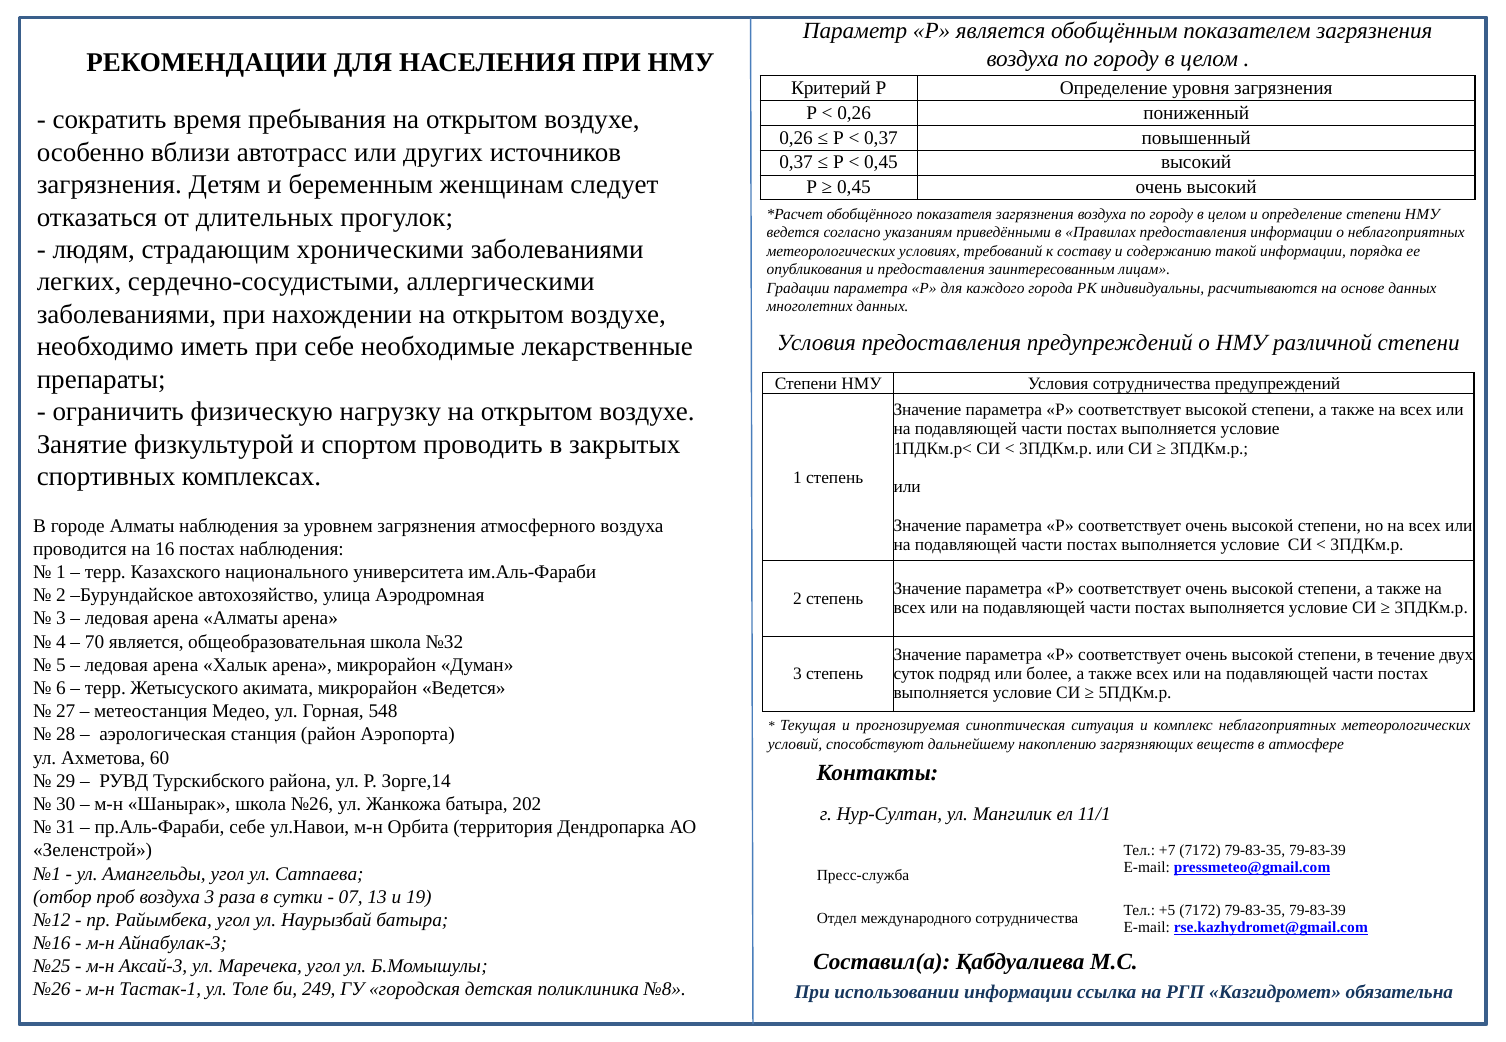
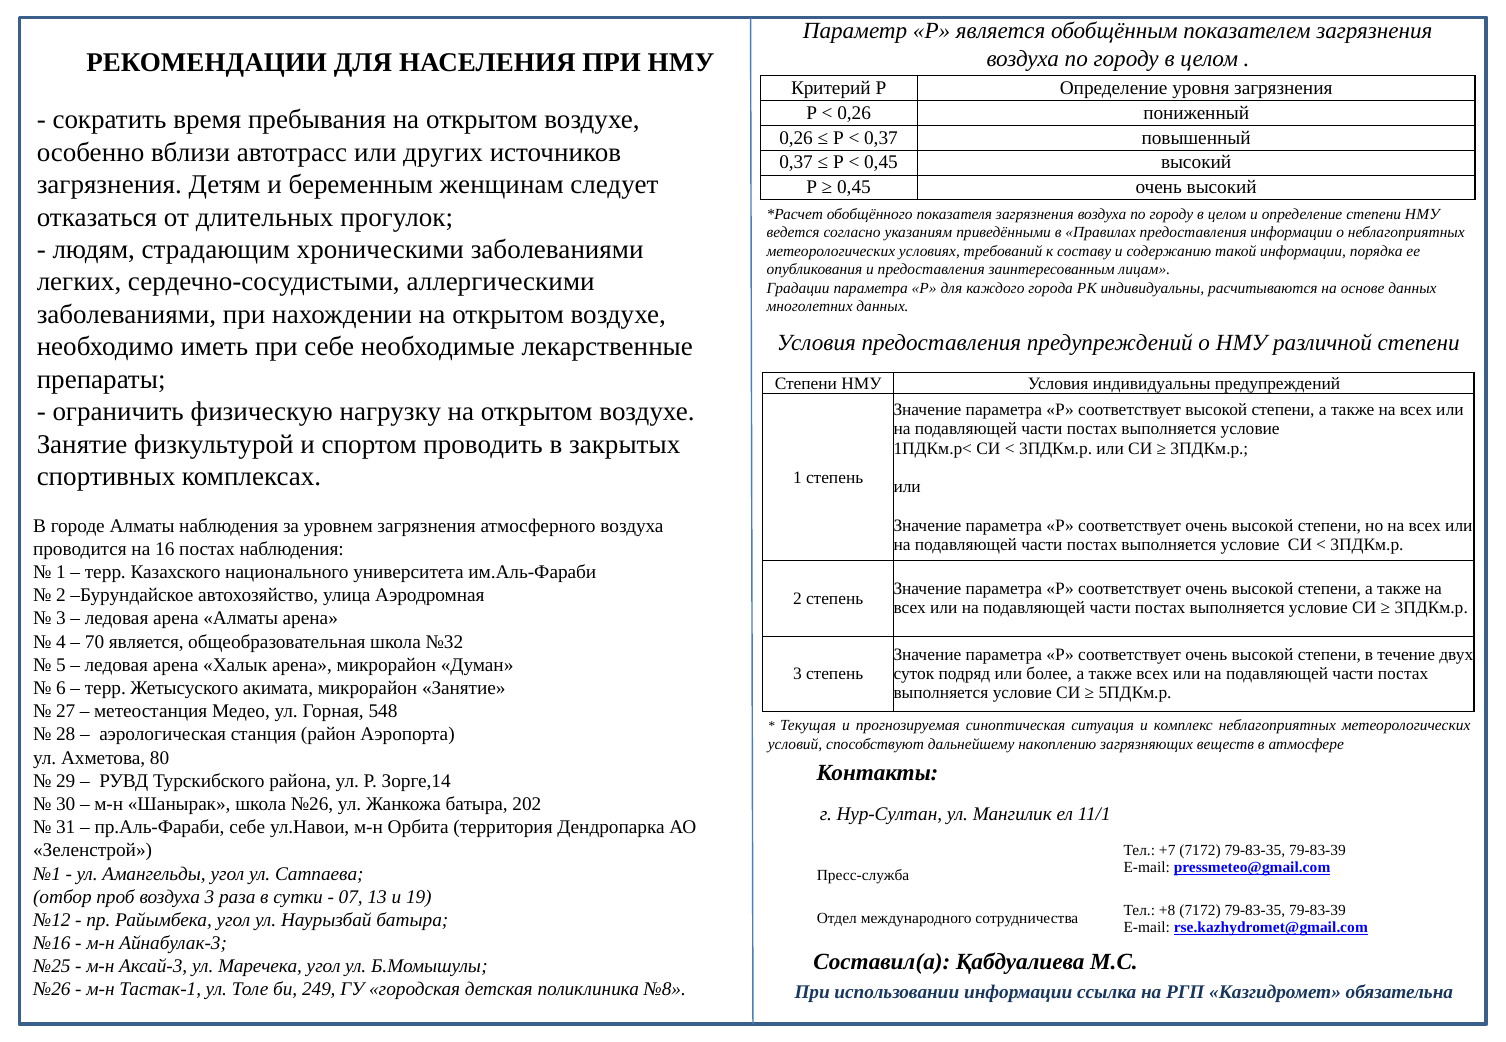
Условия сотрудничества: сотрудничества -> индивидуальны
микрорайон Ведется: Ведется -> Занятие
60: 60 -> 80
+5: +5 -> +8
